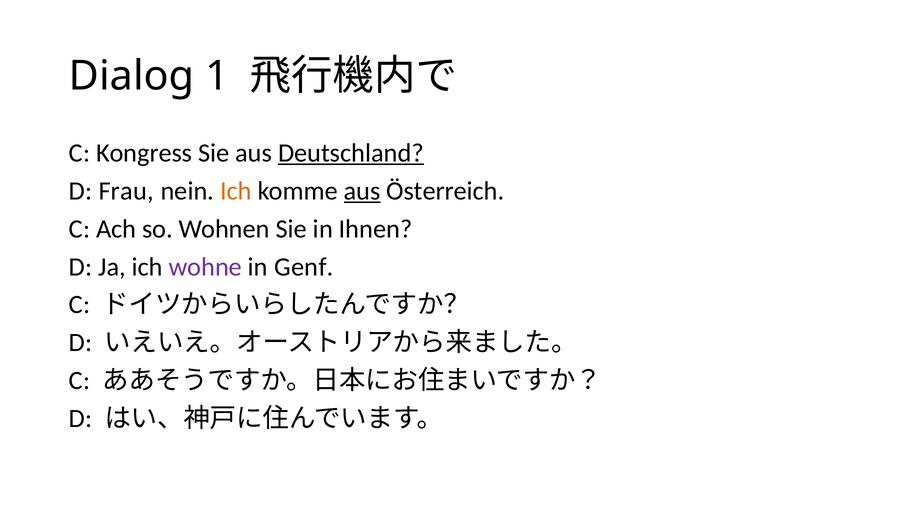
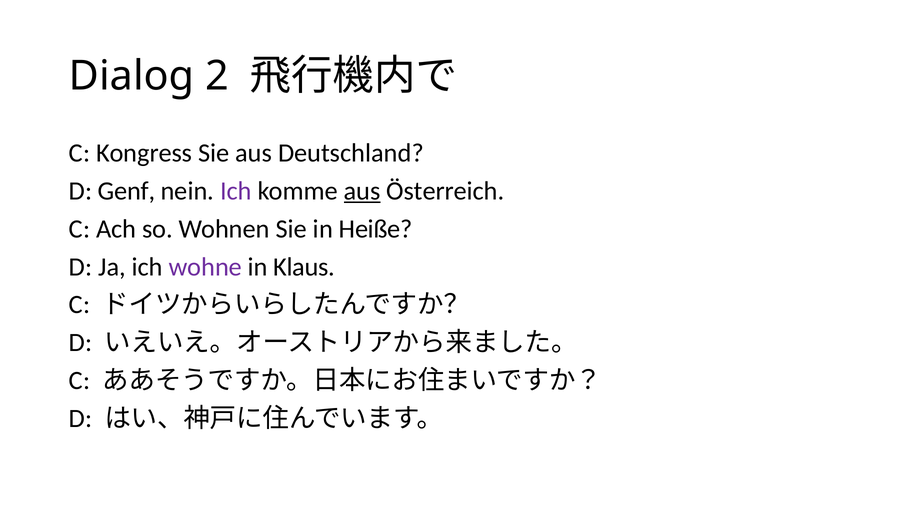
1: 1 -> 2
Deutschland underline: present -> none
Frau: Frau -> Genf
Ich at (236, 191) colour: orange -> purple
Ihnen: Ihnen -> Heiße
Genf: Genf -> Klaus
